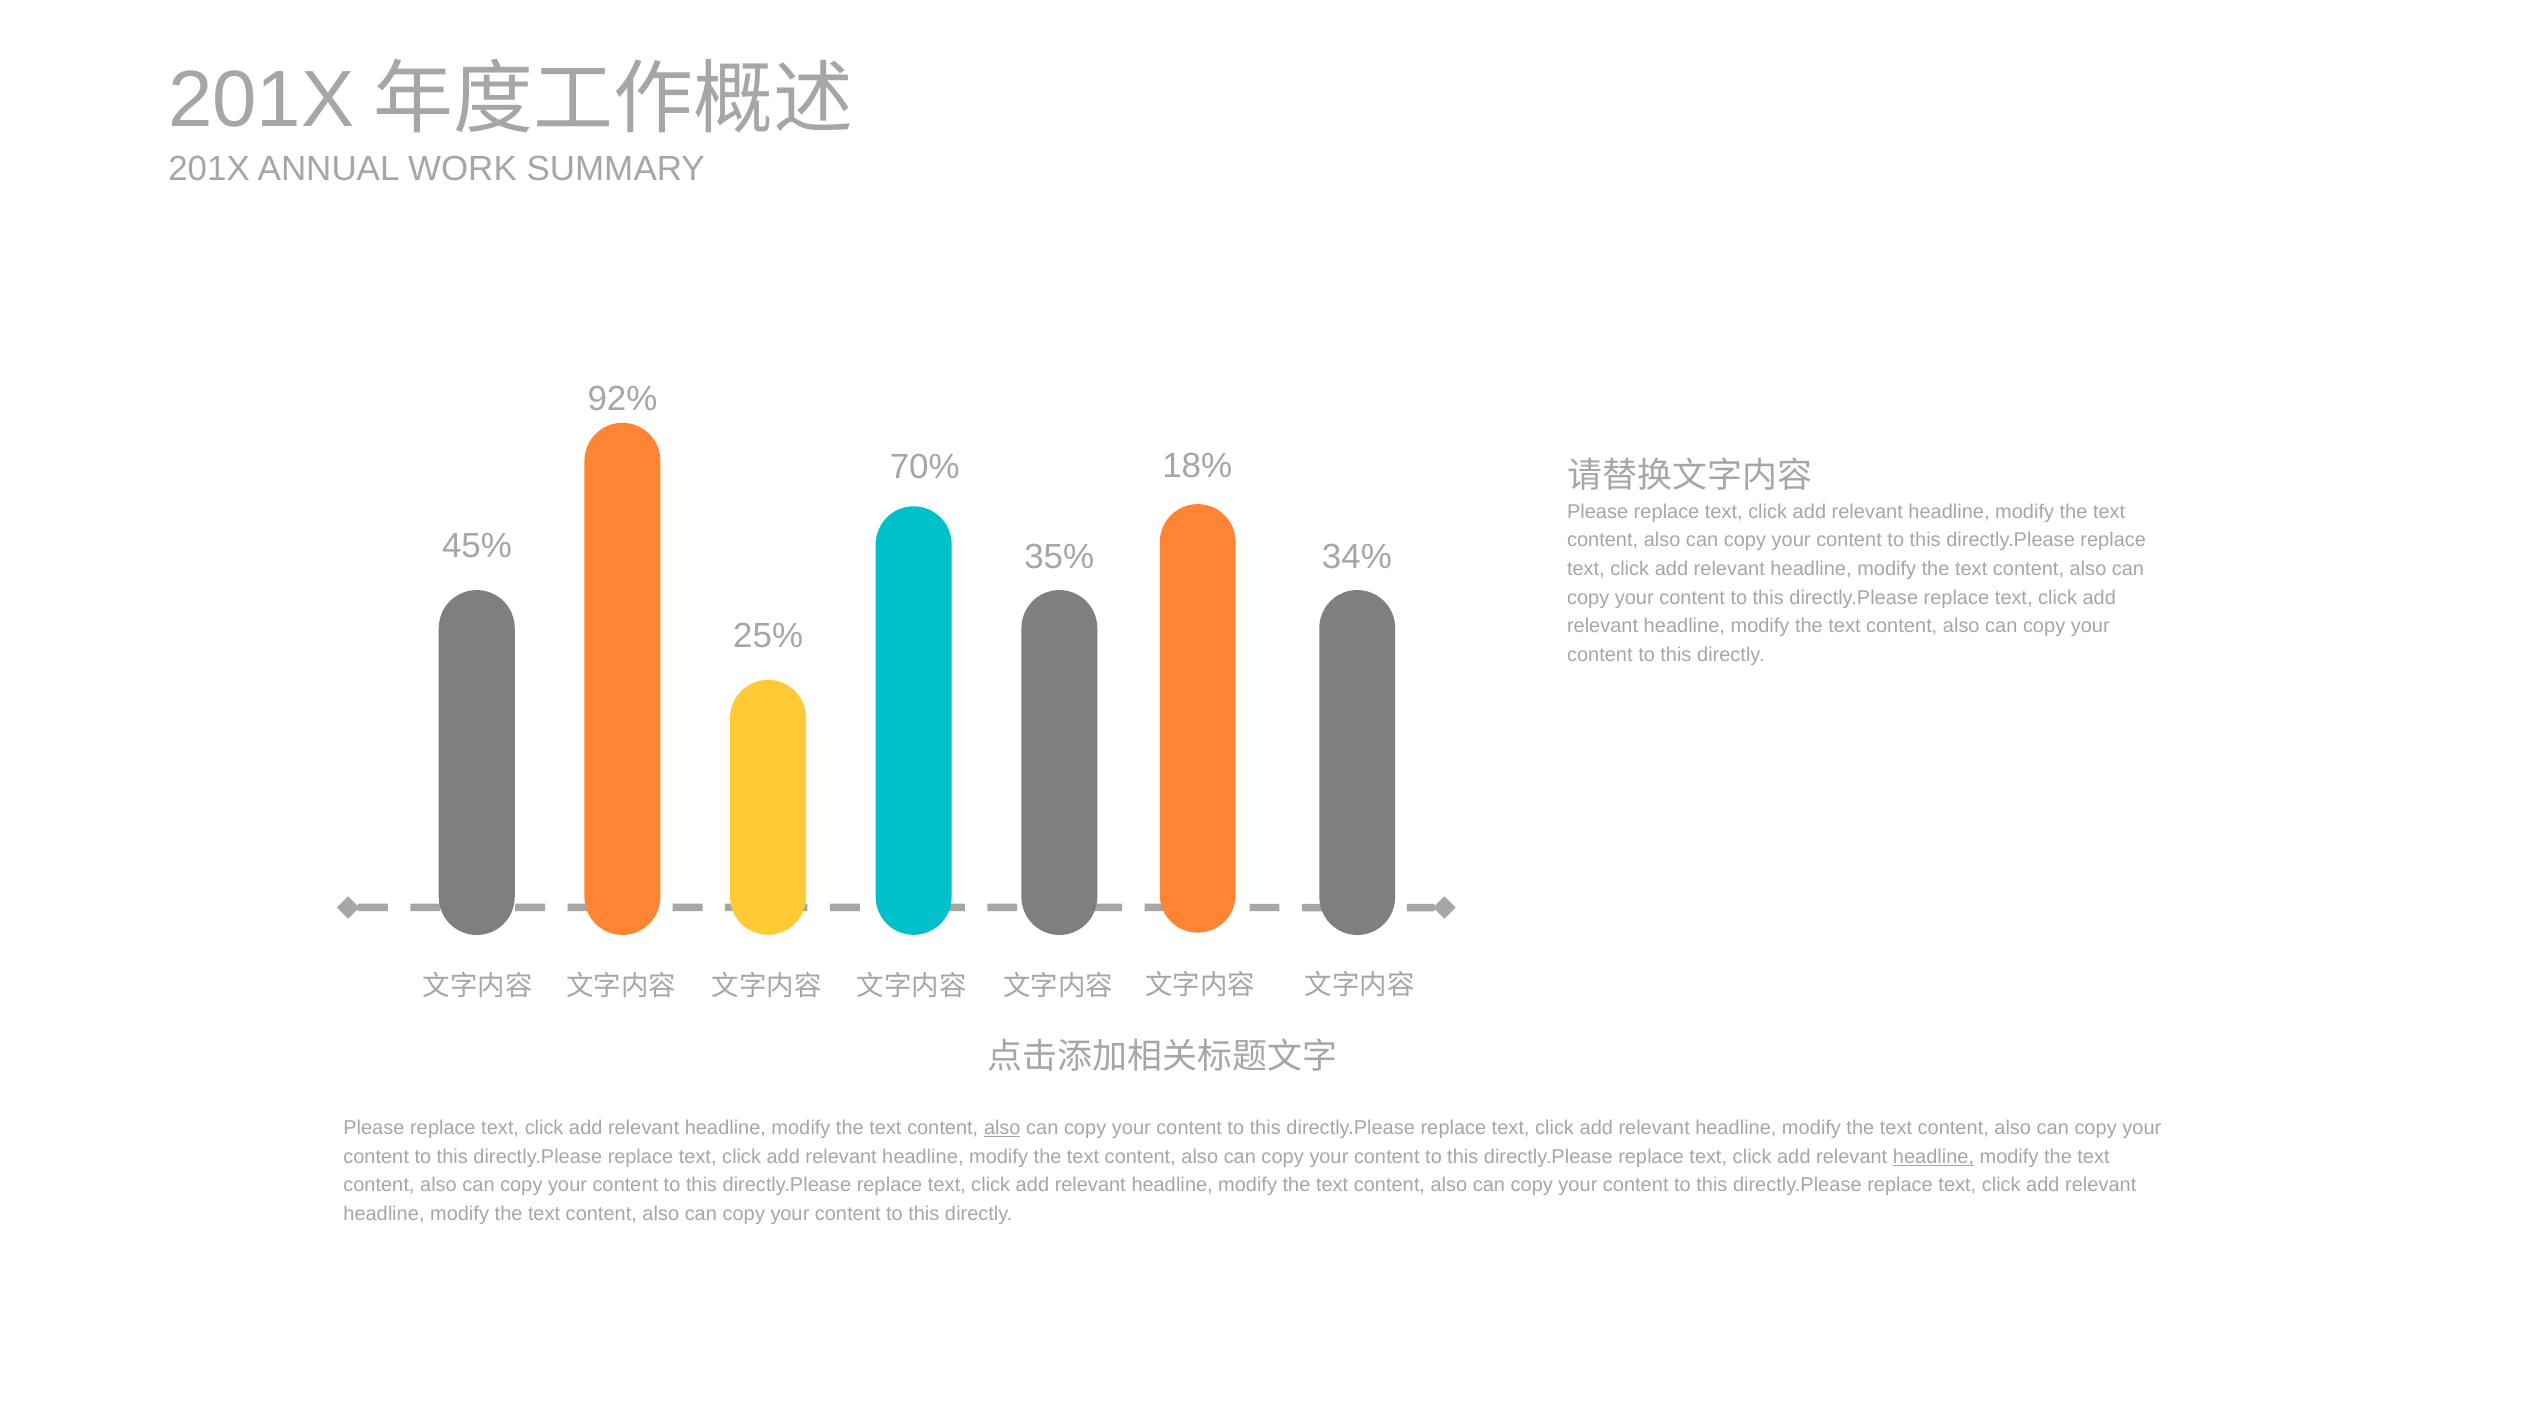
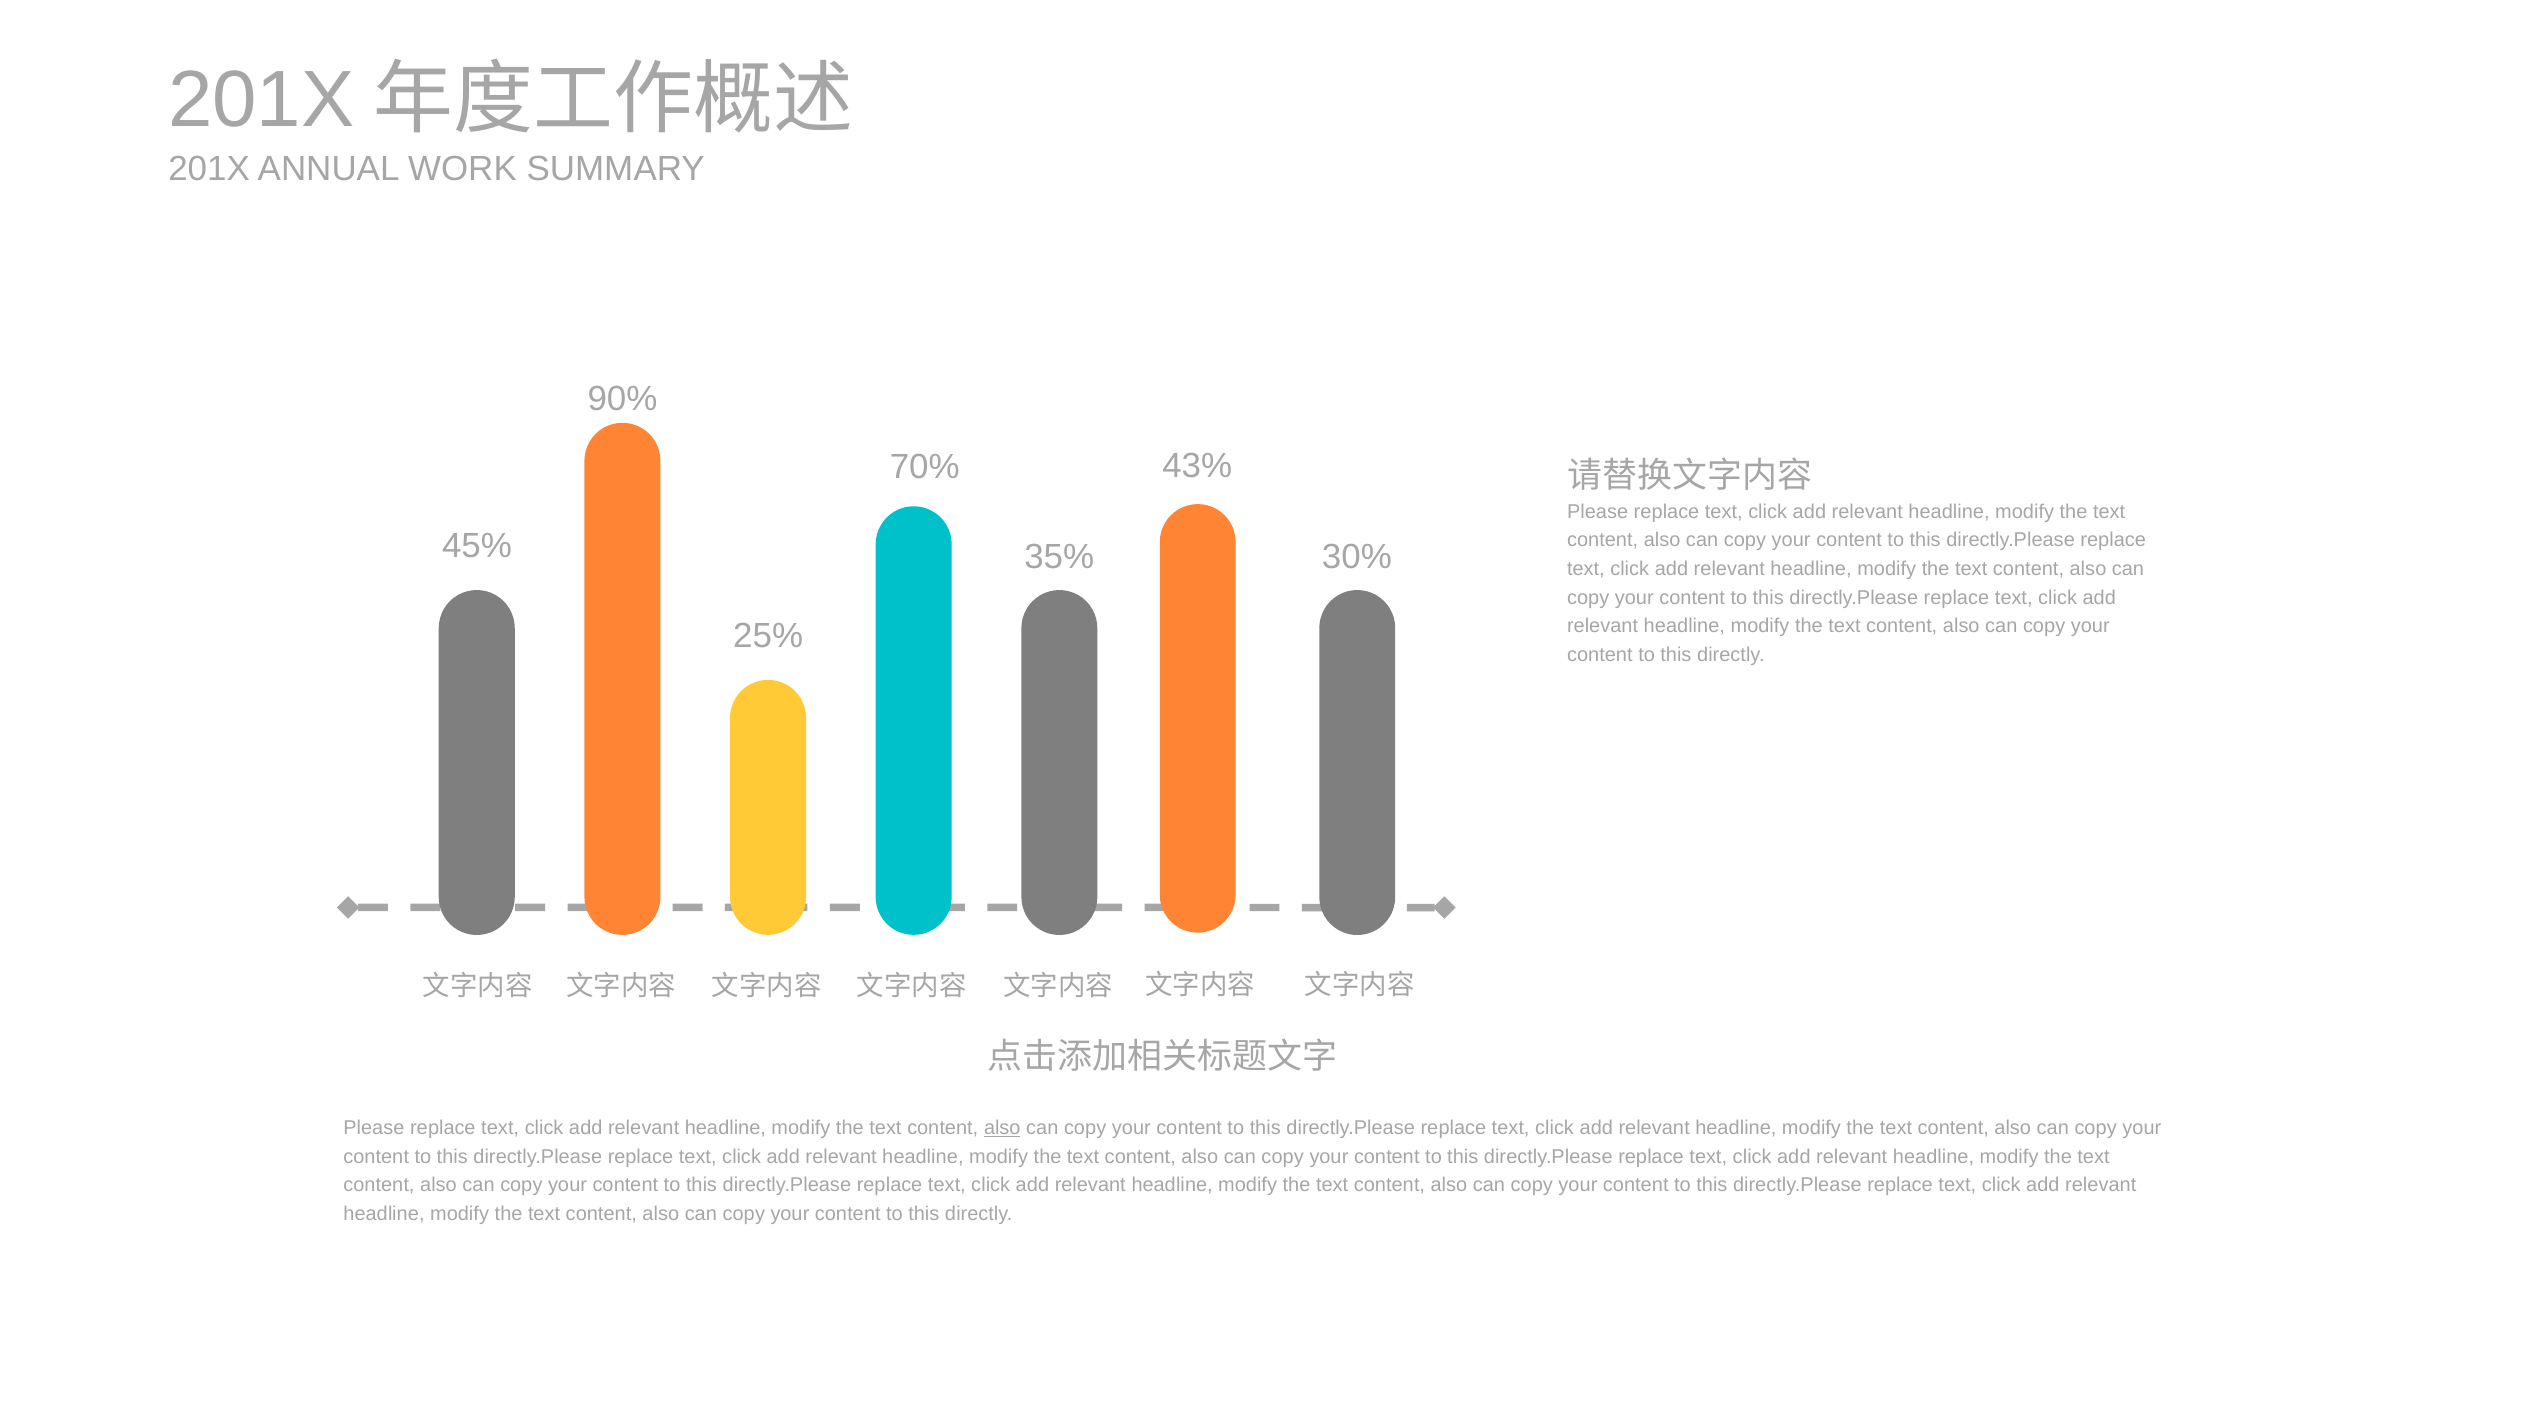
92%: 92% -> 90%
18%: 18% -> 43%
34%: 34% -> 30%
headline at (1934, 1157) underline: present -> none
